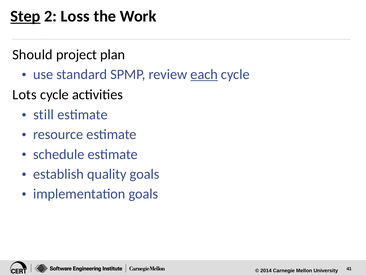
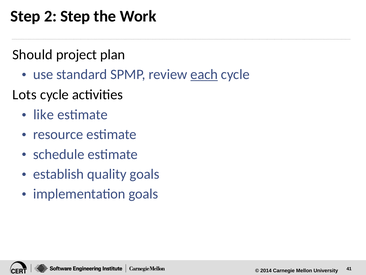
Step at (25, 16) underline: present -> none
2 Loss: Loss -> Step
still: still -> like
